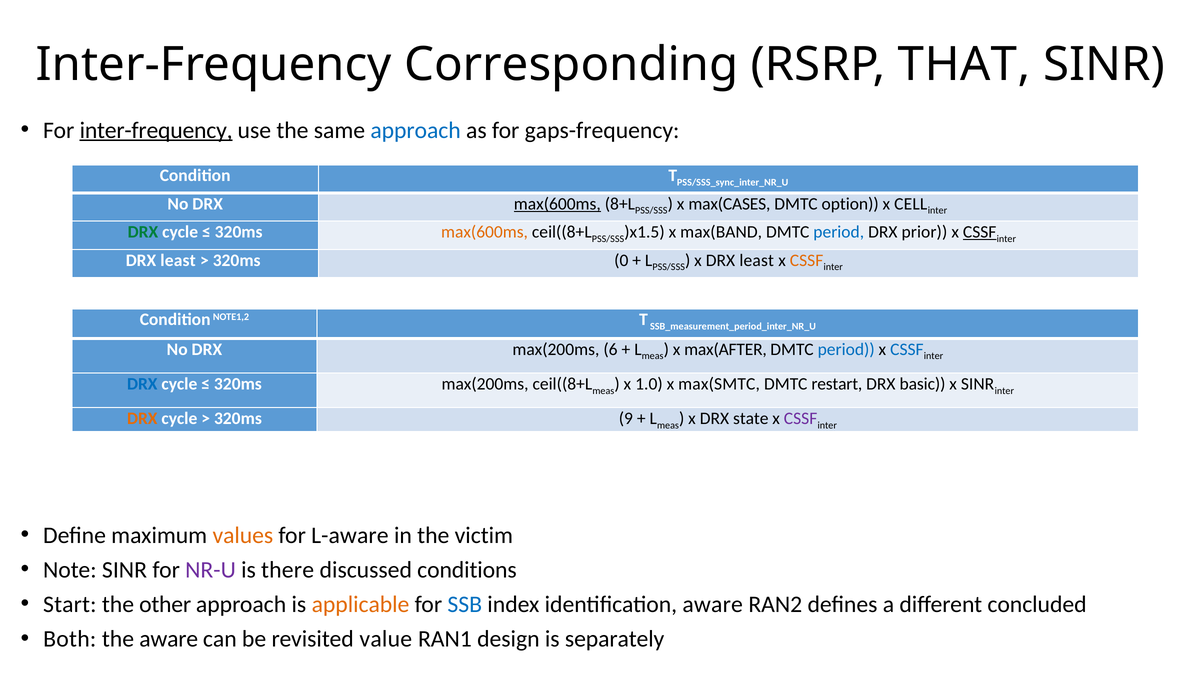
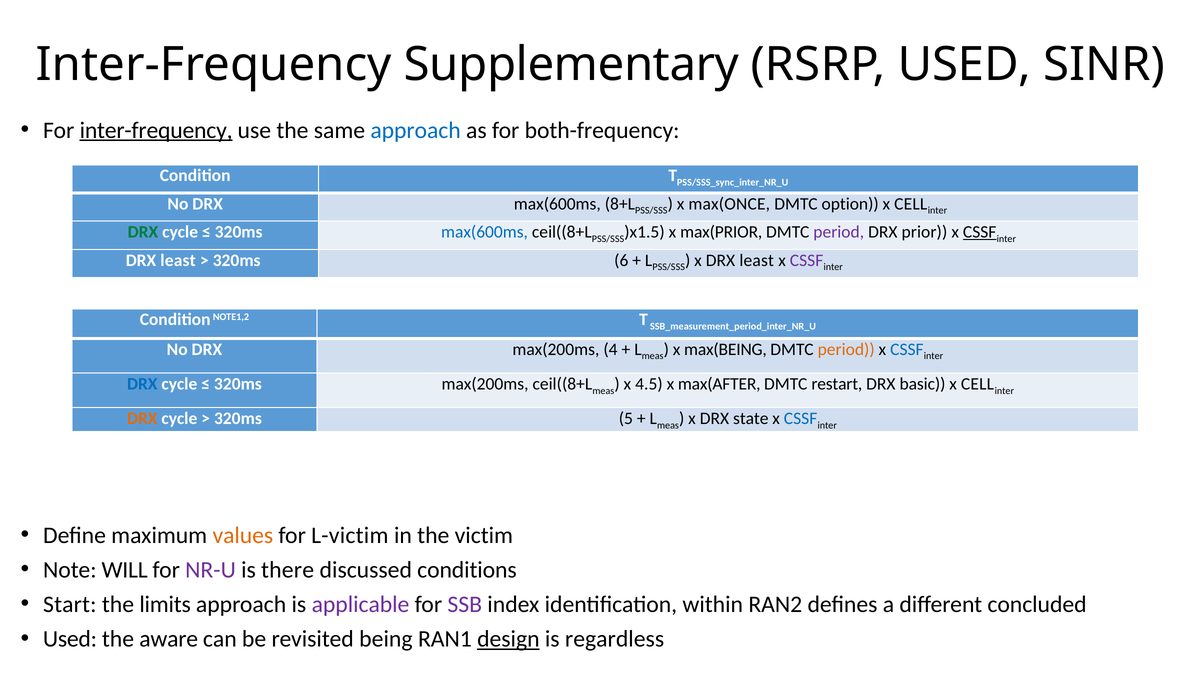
Corresponding: Corresponding -> Supplementary
RSRP THAT: THAT -> USED
gaps-frequency: gaps-frequency -> both-frequency
max(600ms at (557, 204) underline: present -> none
max(CASES: max(CASES -> max(ONCE
max(600ms at (485, 232) colour: orange -> blue
max(BAND: max(BAND -> max(PRIOR
period at (839, 232) colour: blue -> purple
0: 0 -> 6
CSSF at (807, 260) colour: orange -> purple
6: 6 -> 4
max(AFTER: max(AFTER -> max(BEING
period at (846, 350) colour: blue -> orange
1.0: 1.0 -> 4.5
max(SMTC: max(SMTC -> max(AFTER
SINR at (978, 384): SINR -> CELL
9: 9 -> 5
CSSF at (801, 419) colour: purple -> blue
L-aware: L-aware -> L-victim
Note SINR: SINR -> WILL
other: other -> limits
applicable colour: orange -> purple
SSB colour: blue -> purple
identification aware: aware -> within
Both at (70, 640): Both -> Used
value: value -> being
design underline: none -> present
separately: separately -> regardless
